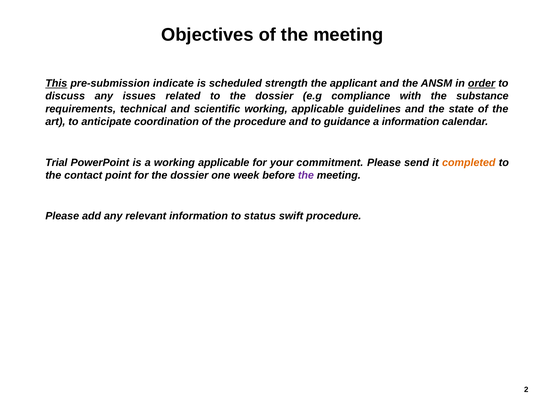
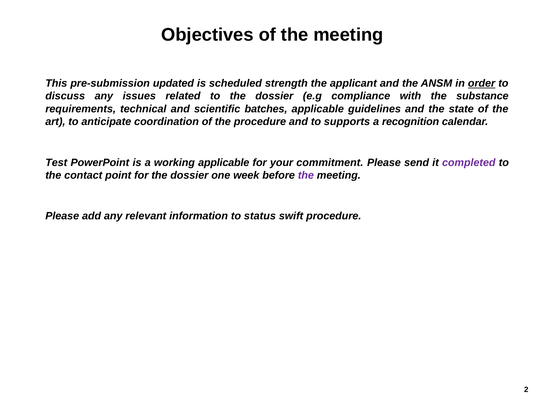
This underline: present -> none
indicate: indicate -> updated
scientific working: working -> batches
guidance: guidance -> supports
a information: information -> recognition
Trial: Trial -> Test
completed colour: orange -> purple
